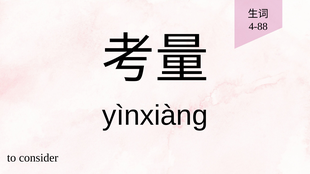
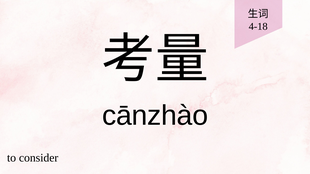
4-88: 4-88 -> 4-18
yìnxiàng: yìnxiàng -> cānzhào
